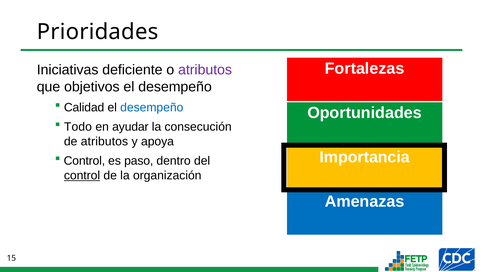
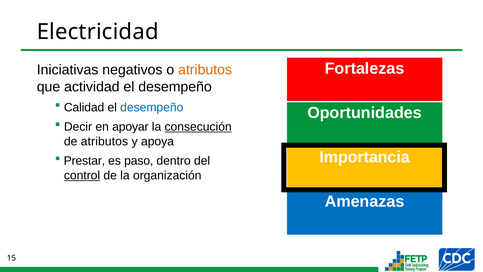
Prioridades: Prioridades -> Electricidad
deficiente: deficiente -> negativos
atributos at (205, 70) colour: purple -> orange
objetivos: objetivos -> actividad
Todo: Todo -> Decir
ayudar: ayudar -> apoyar
consecución underline: none -> present
Control at (84, 161): Control -> Prestar
